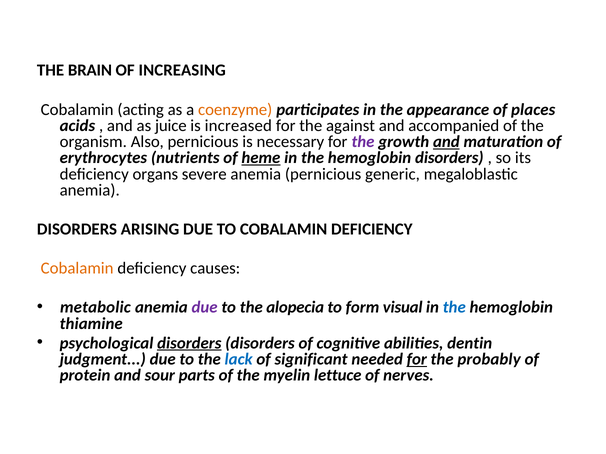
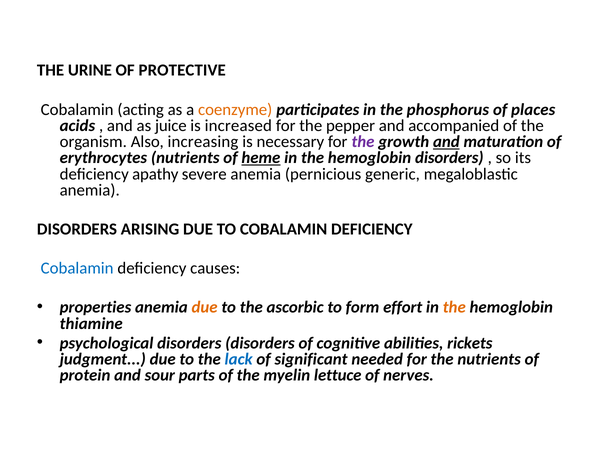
BRAIN: BRAIN -> URINE
INCREASING: INCREASING -> PROTECTIVE
appearance: appearance -> phosphorus
against: against -> pepper
Also pernicious: pernicious -> increasing
organs: organs -> apathy
Cobalamin at (77, 269) colour: orange -> blue
metabolic: metabolic -> properties
due at (205, 308) colour: purple -> orange
alopecia: alopecia -> ascorbic
visual: visual -> effort
the at (454, 308) colour: blue -> orange
disorders at (189, 343) underline: present -> none
dentin: dentin -> rickets
for at (417, 360) underline: present -> none
the probably: probably -> nutrients
